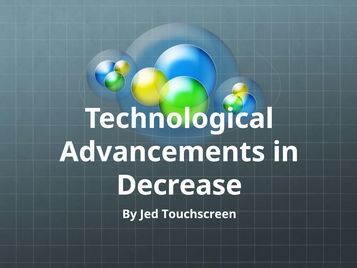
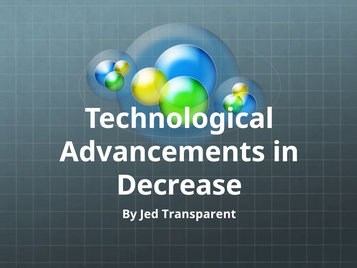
Touchscreen: Touchscreen -> Transparent
